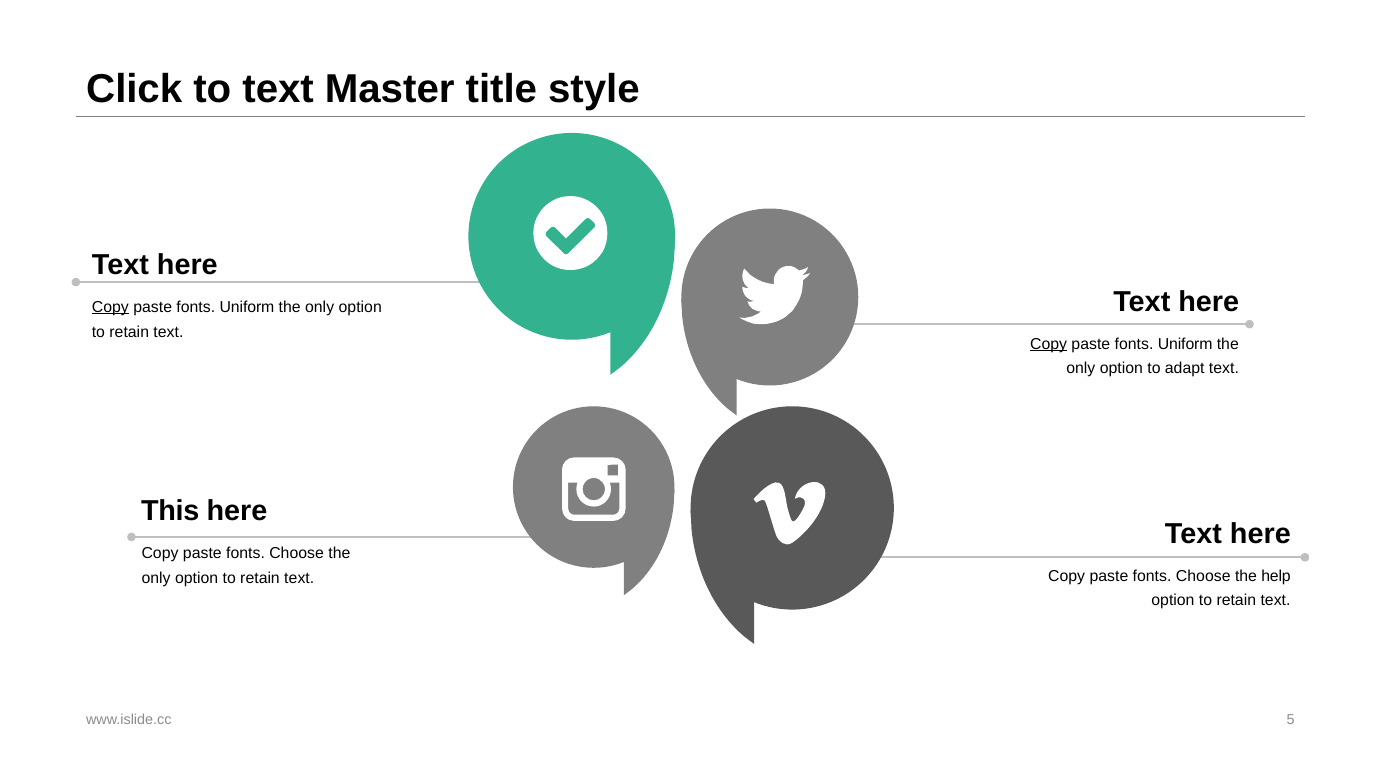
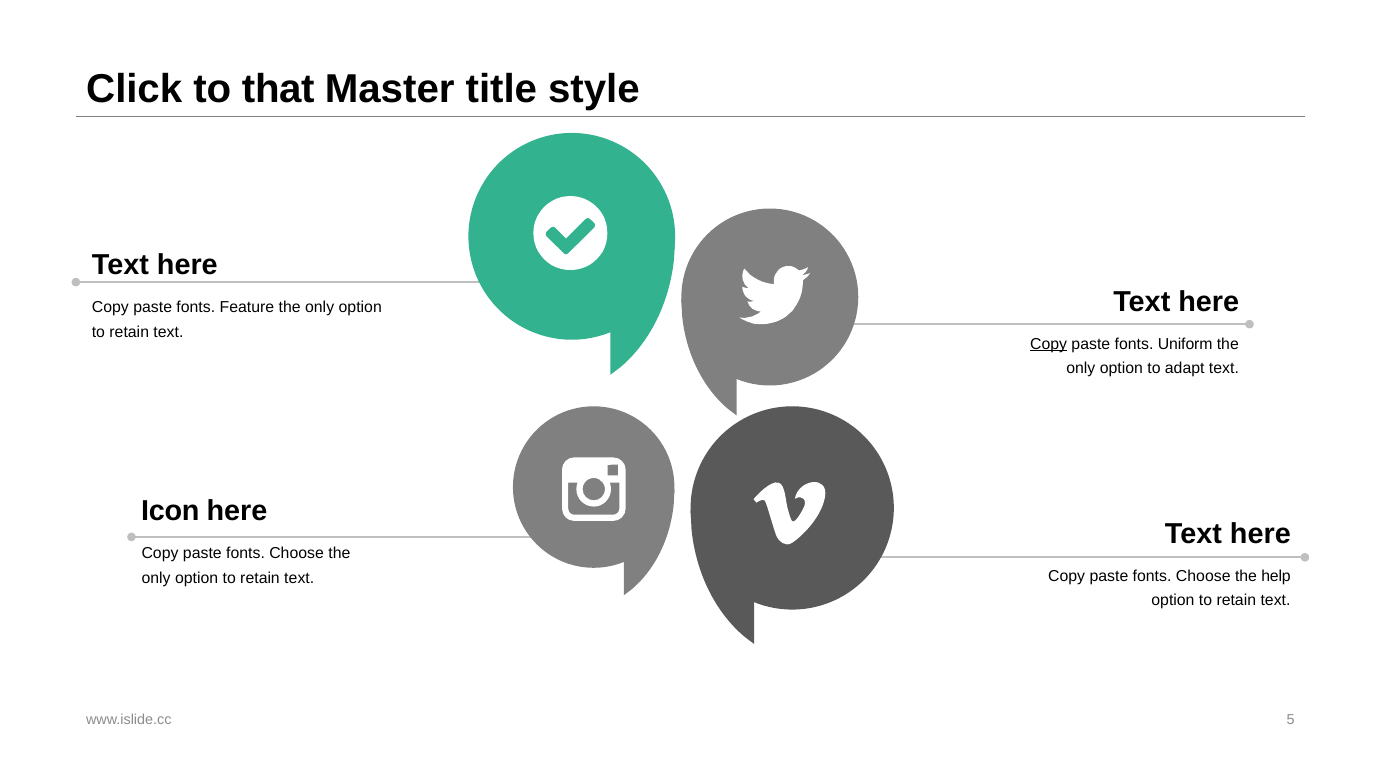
to text: text -> that
Copy at (110, 307) underline: present -> none
Uniform at (247, 307): Uniform -> Feature
This: This -> Icon
